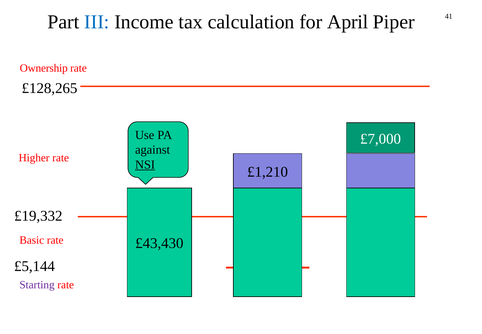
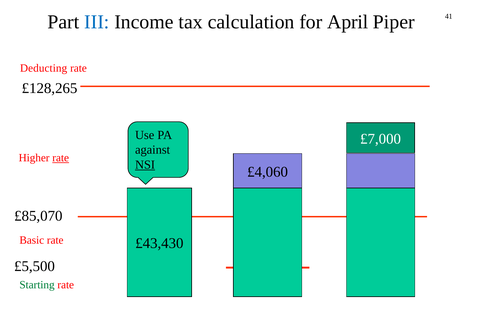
Ownership: Ownership -> Deducting
rate at (61, 158) underline: none -> present
£1,210: £1,210 -> £4,060
£19,332: £19,332 -> £85,070
£5,144: £5,144 -> £5,500
Starting colour: purple -> green
